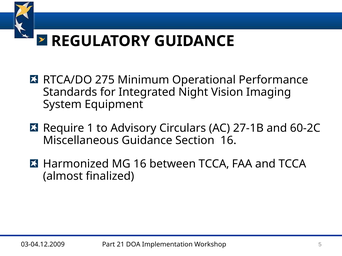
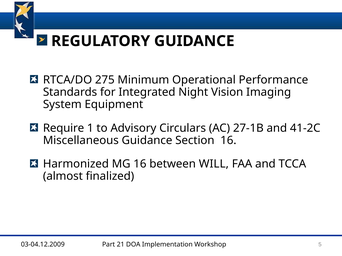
60-2C: 60-2C -> 41-2C
between TCCA: TCCA -> WILL
